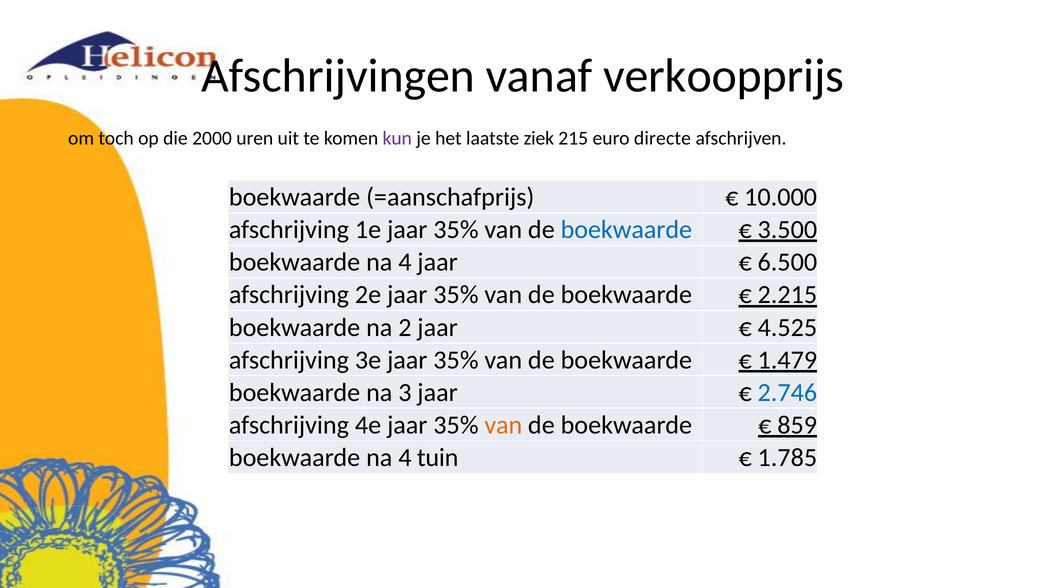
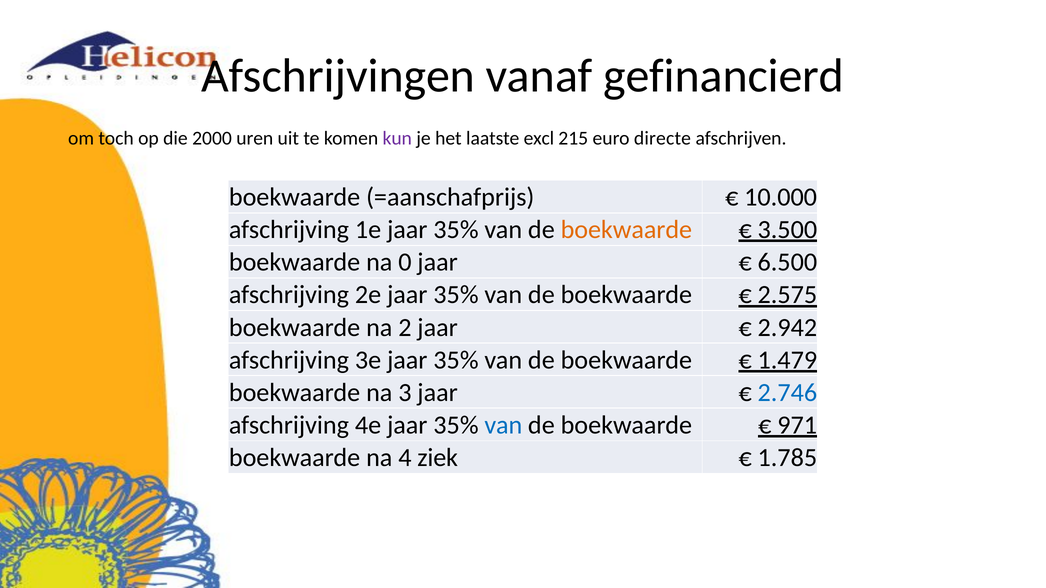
verkoopprijs: verkoopprijs -> gefinancierd
ziek: ziek -> excl
boekwaarde at (626, 230) colour: blue -> orange
4 at (405, 262): 4 -> 0
2.215: 2.215 -> 2.575
4.525: 4.525 -> 2.942
van at (503, 425) colour: orange -> blue
859: 859 -> 971
tuin: tuin -> ziek
